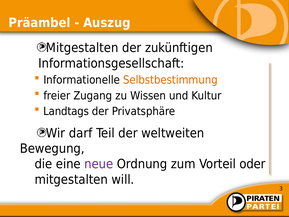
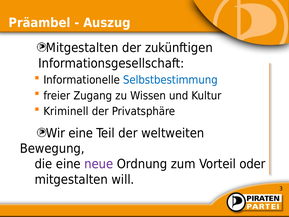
Selbstbestimmung colour: orange -> blue
Landtags: Landtags -> Kriminell
Wir darf: darf -> eine
